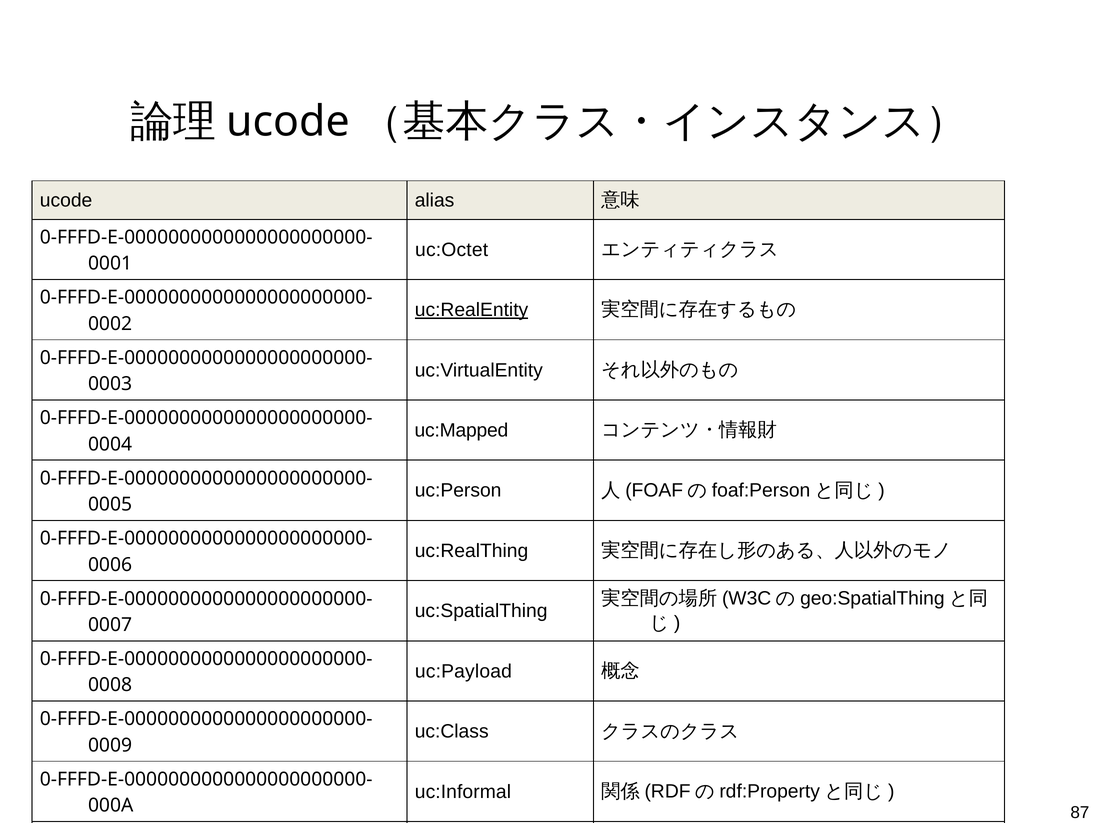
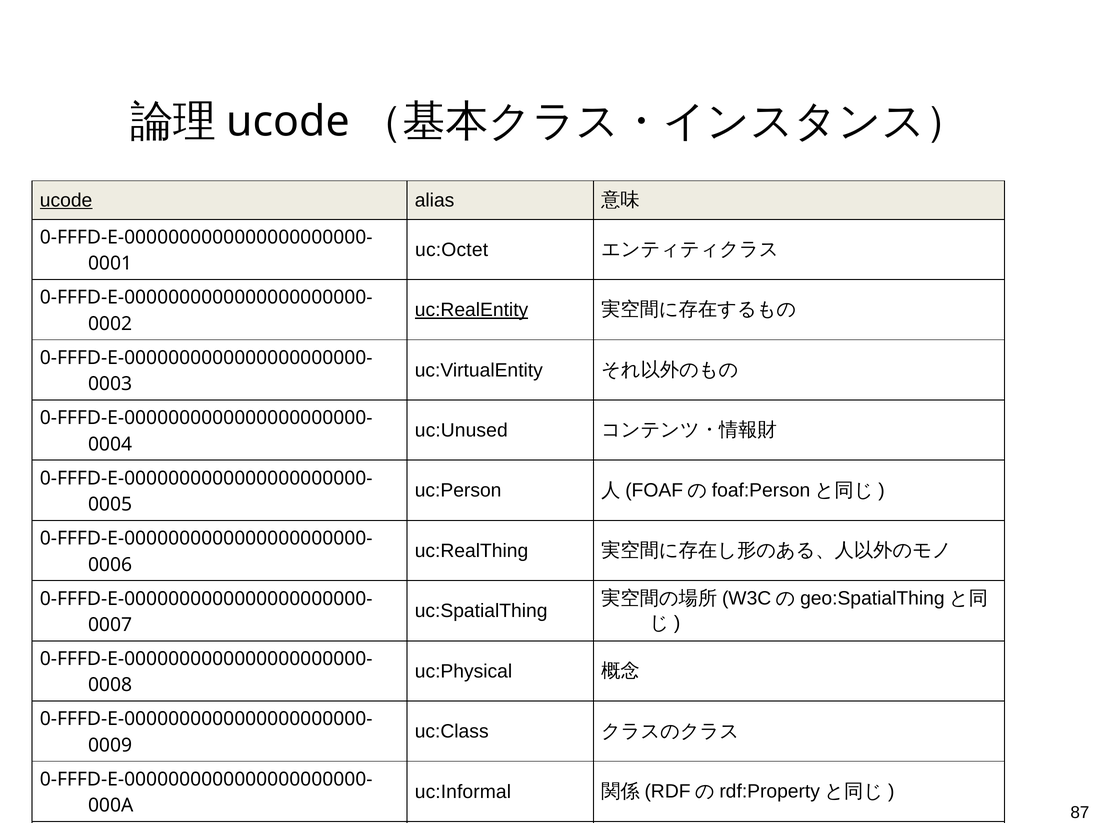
ucode at (66, 200) underline: none -> present
uc:Mapped: uc:Mapped -> uc:Unused
uc:Payload: uc:Payload -> uc:Physical
